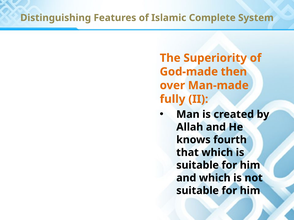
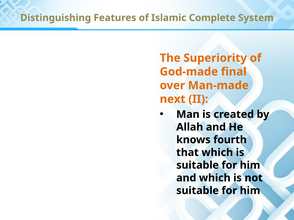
then: then -> final
fully: fully -> next
